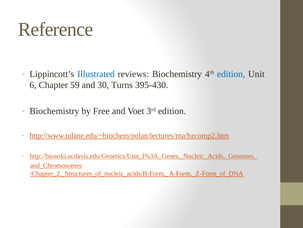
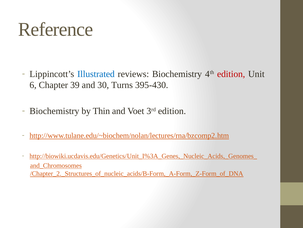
edition at (231, 74) colour: blue -> red
59: 59 -> 39
Free: Free -> Thin
